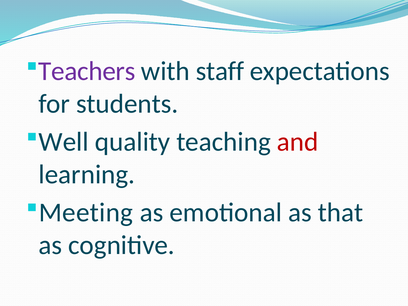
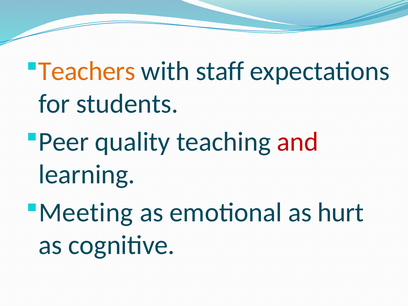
Teachers colour: purple -> orange
Well: Well -> Peer
that: that -> hurt
